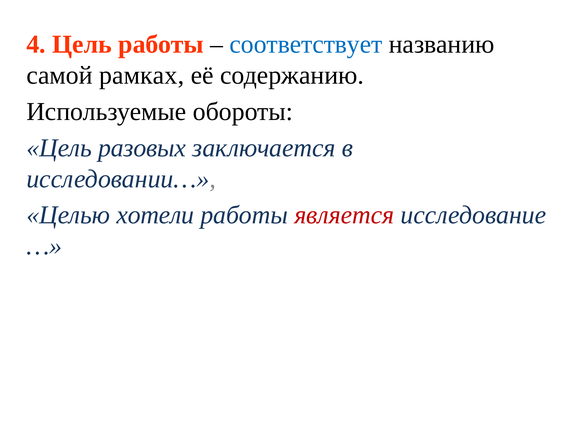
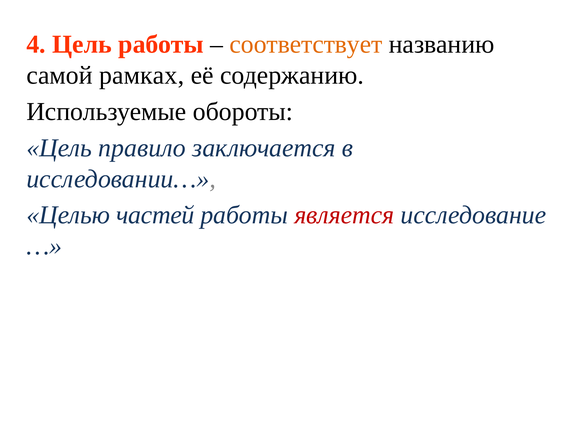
соответствует colour: blue -> orange
разовых: разовых -> правило
хотели: хотели -> частей
